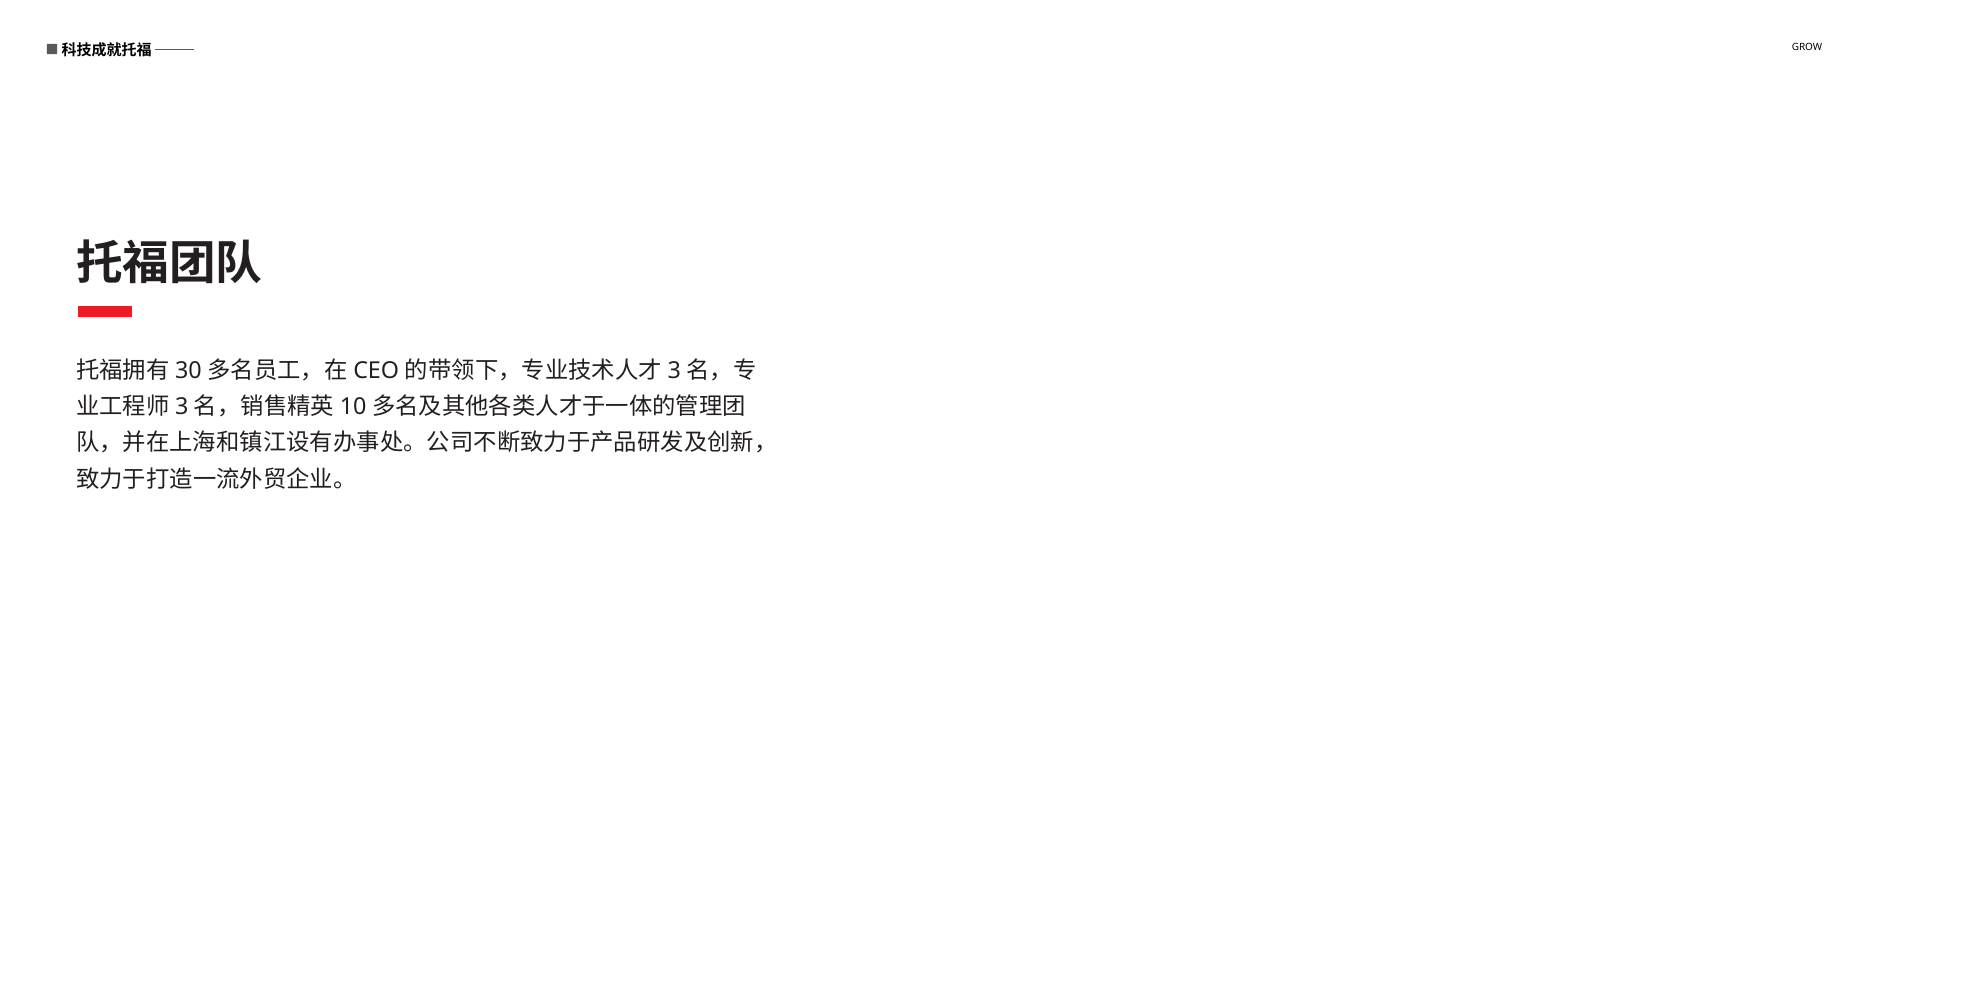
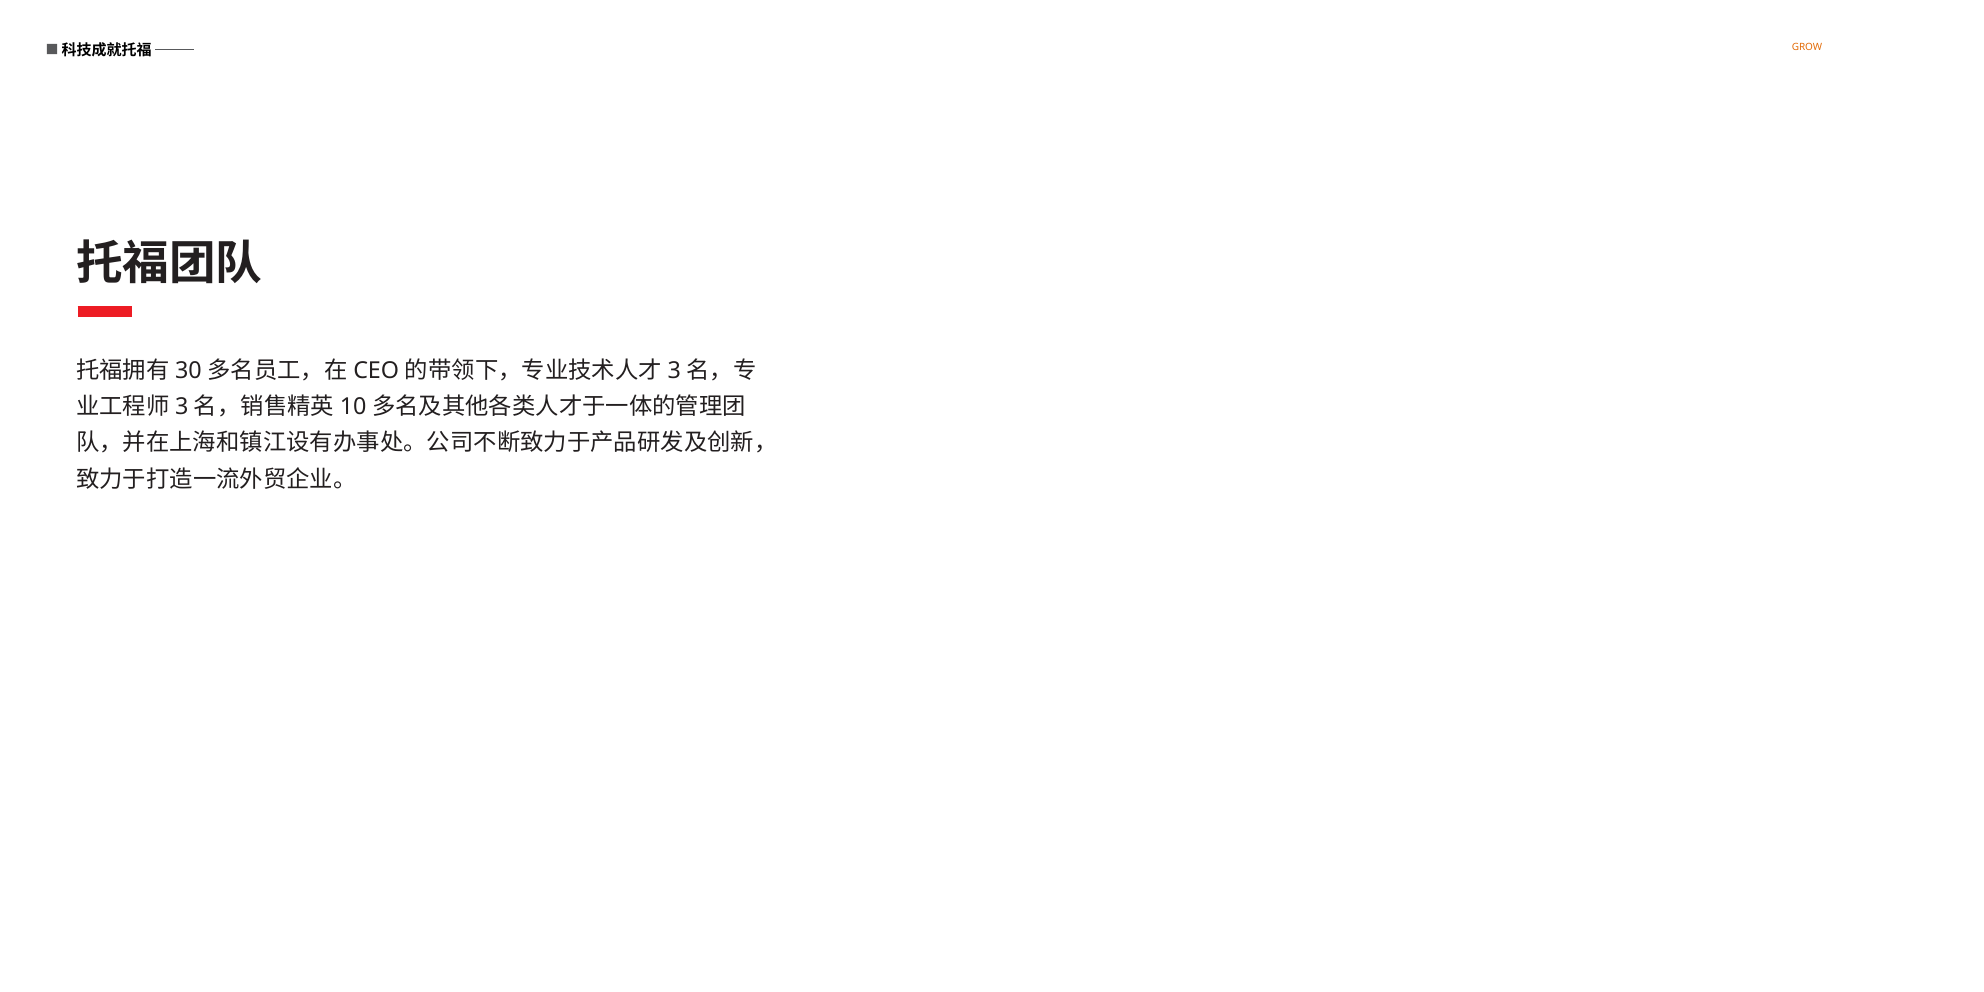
GROW colour: black -> orange
